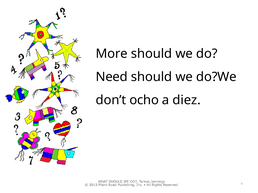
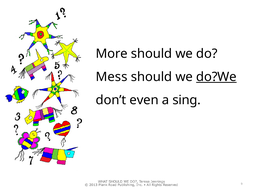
Need: Need -> Mess
do?We underline: none -> present
ocho: ocho -> even
diez: diez -> sing
